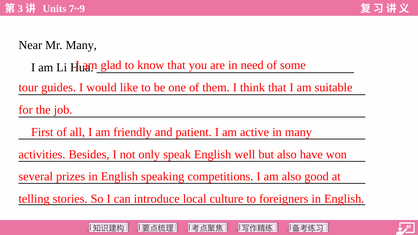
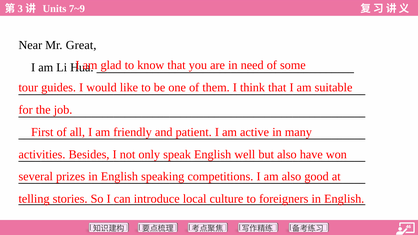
Mr Many: Many -> Great
